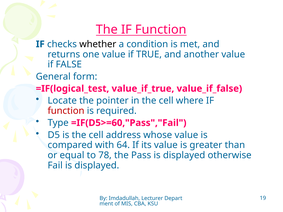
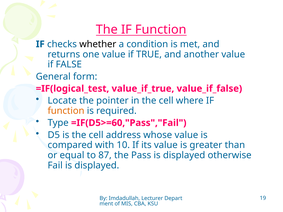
function at (66, 111) colour: red -> orange
64: 64 -> 10
78: 78 -> 87
